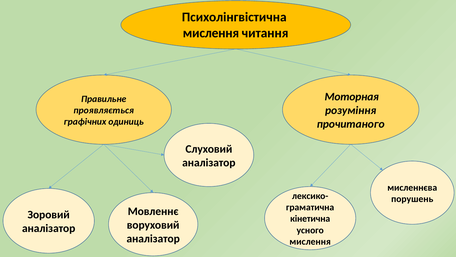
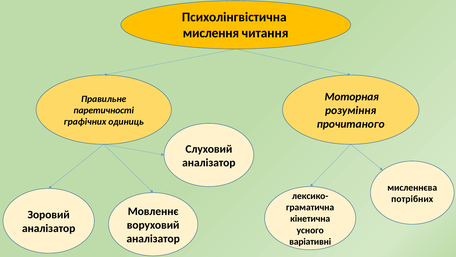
проявляється: проявляється -> паретичності
порушень: порушень -> потрібних
мислення at (310, 241): мислення -> варіативні
